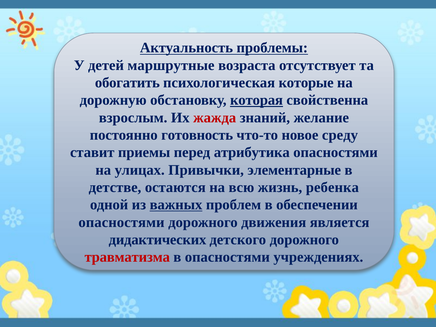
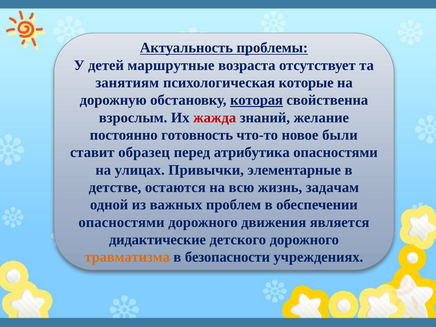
обогатить: обогатить -> занятиям
среду: среду -> были
приемы: приемы -> образец
ребенка: ребенка -> задачам
важных underline: present -> none
дидактических: дидактических -> дидактические
травматизма colour: red -> orange
в опасностями: опасностями -> безопасности
